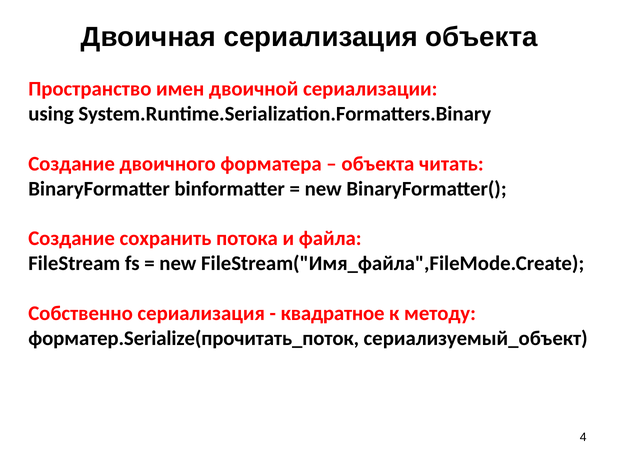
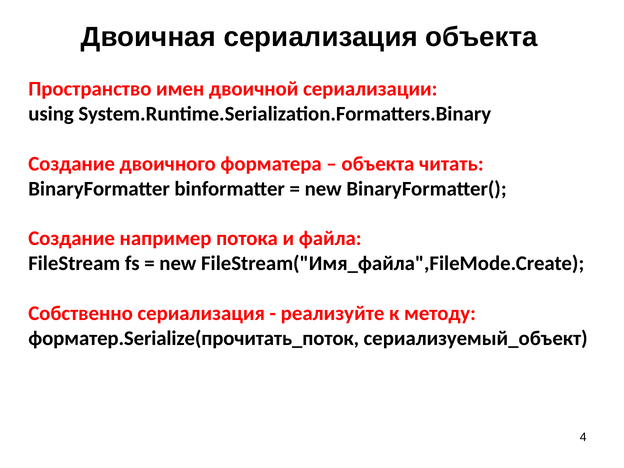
сохранить: сохранить -> например
квадратное: квадратное -> реализуйте
